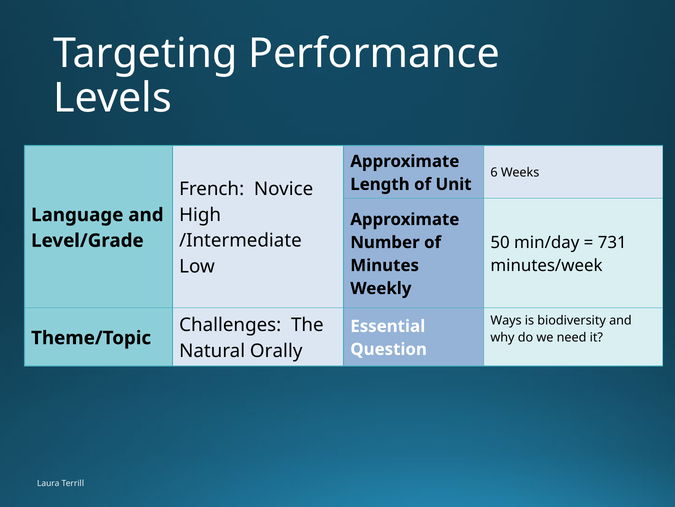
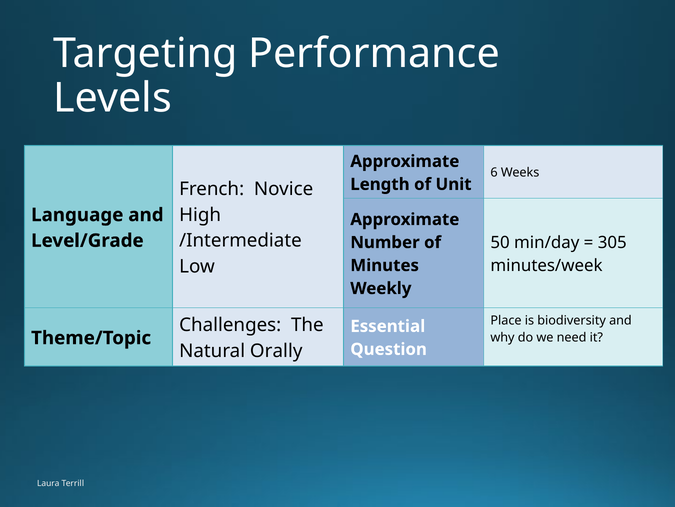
731: 731 -> 305
Ways: Ways -> Place
